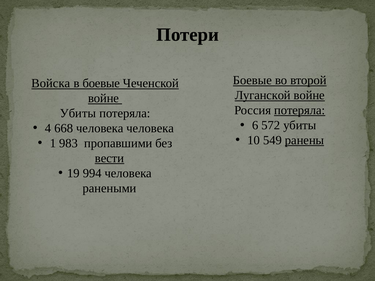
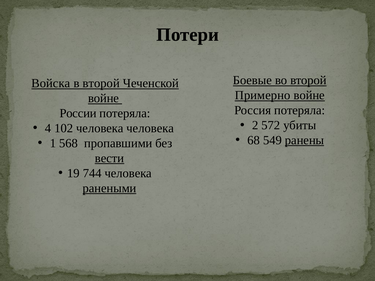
в боевые: боевые -> второй
Луганской: Луганской -> Примерно
потеряла at (300, 110) underline: present -> none
Убиты at (78, 113): Убиты -> России
6: 6 -> 2
668: 668 -> 102
10: 10 -> 68
983: 983 -> 568
994: 994 -> 744
ранеными underline: none -> present
